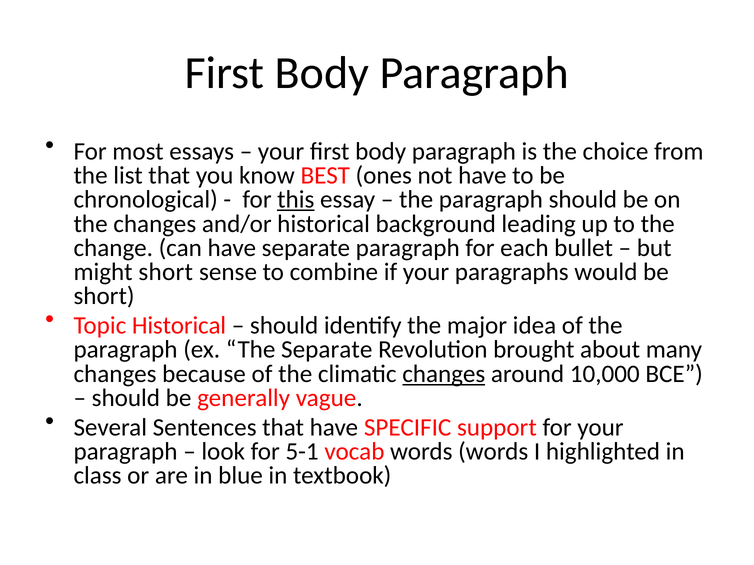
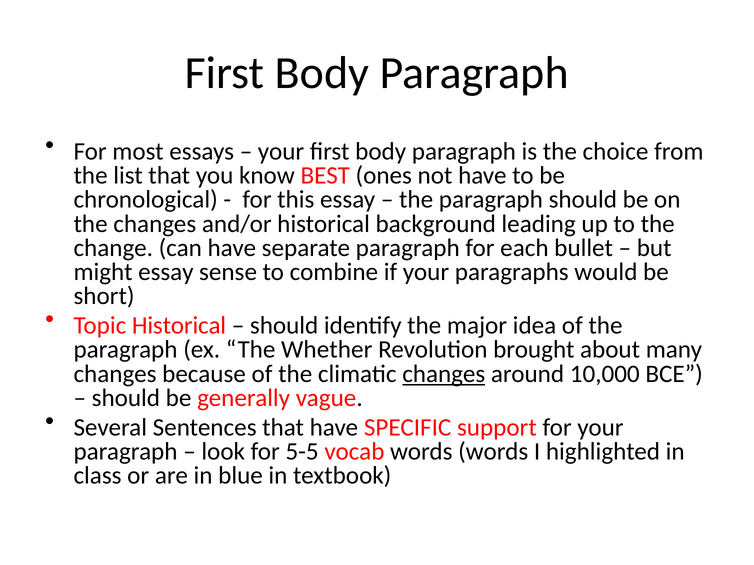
this underline: present -> none
might short: short -> essay
The Separate: Separate -> Whether
5-1: 5-1 -> 5-5
